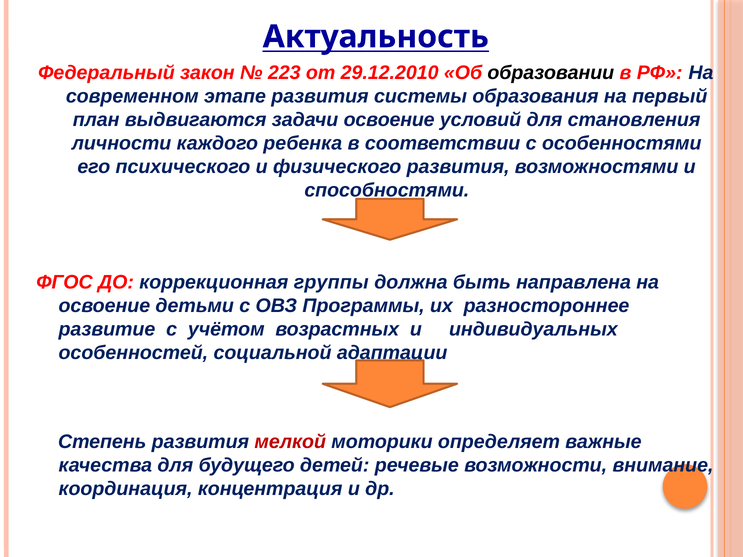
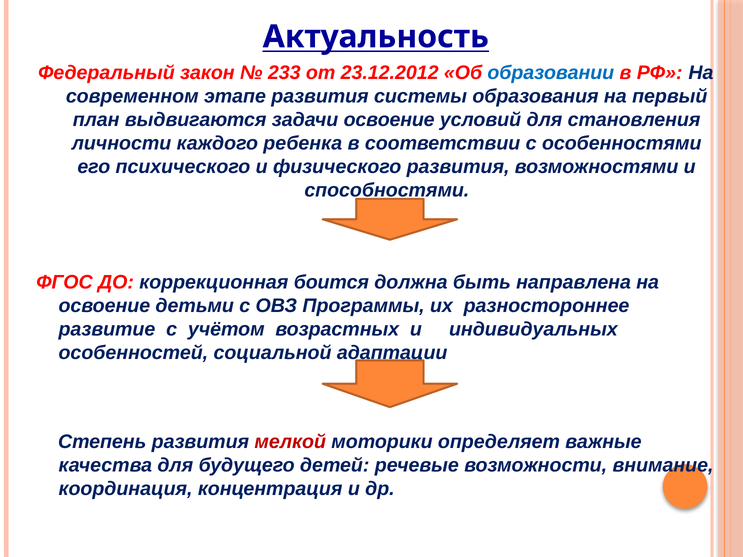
223: 223 -> 233
29.12.2010: 29.12.2010 -> 23.12.2012
образовании colour: black -> blue
группы: группы -> боится
